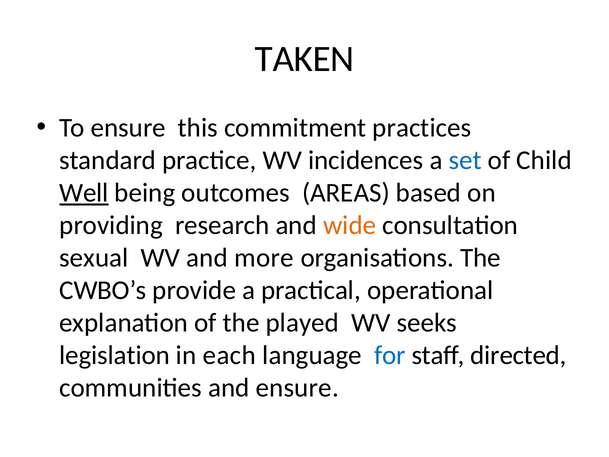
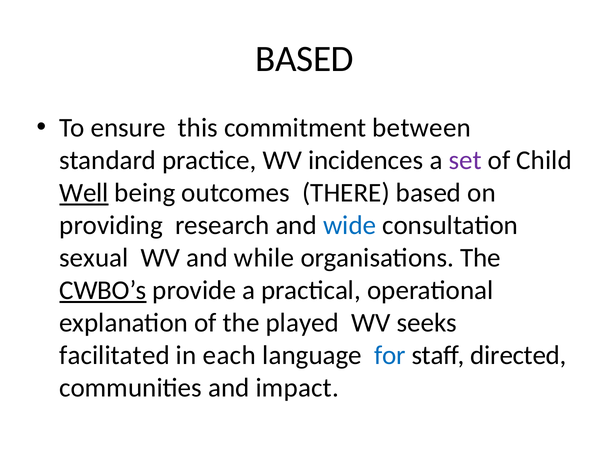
TAKEN at (305, 59): TAKEN -> BASED
practices: practices -> between
set colour: blue -> purple
AREAS: AREAS -> THERE
wide colour: orange -> blue
more: more -> while
CWBO’s underline: none -> present
legislation: legislation -> facilitated
and ensure: ensure -> impact
